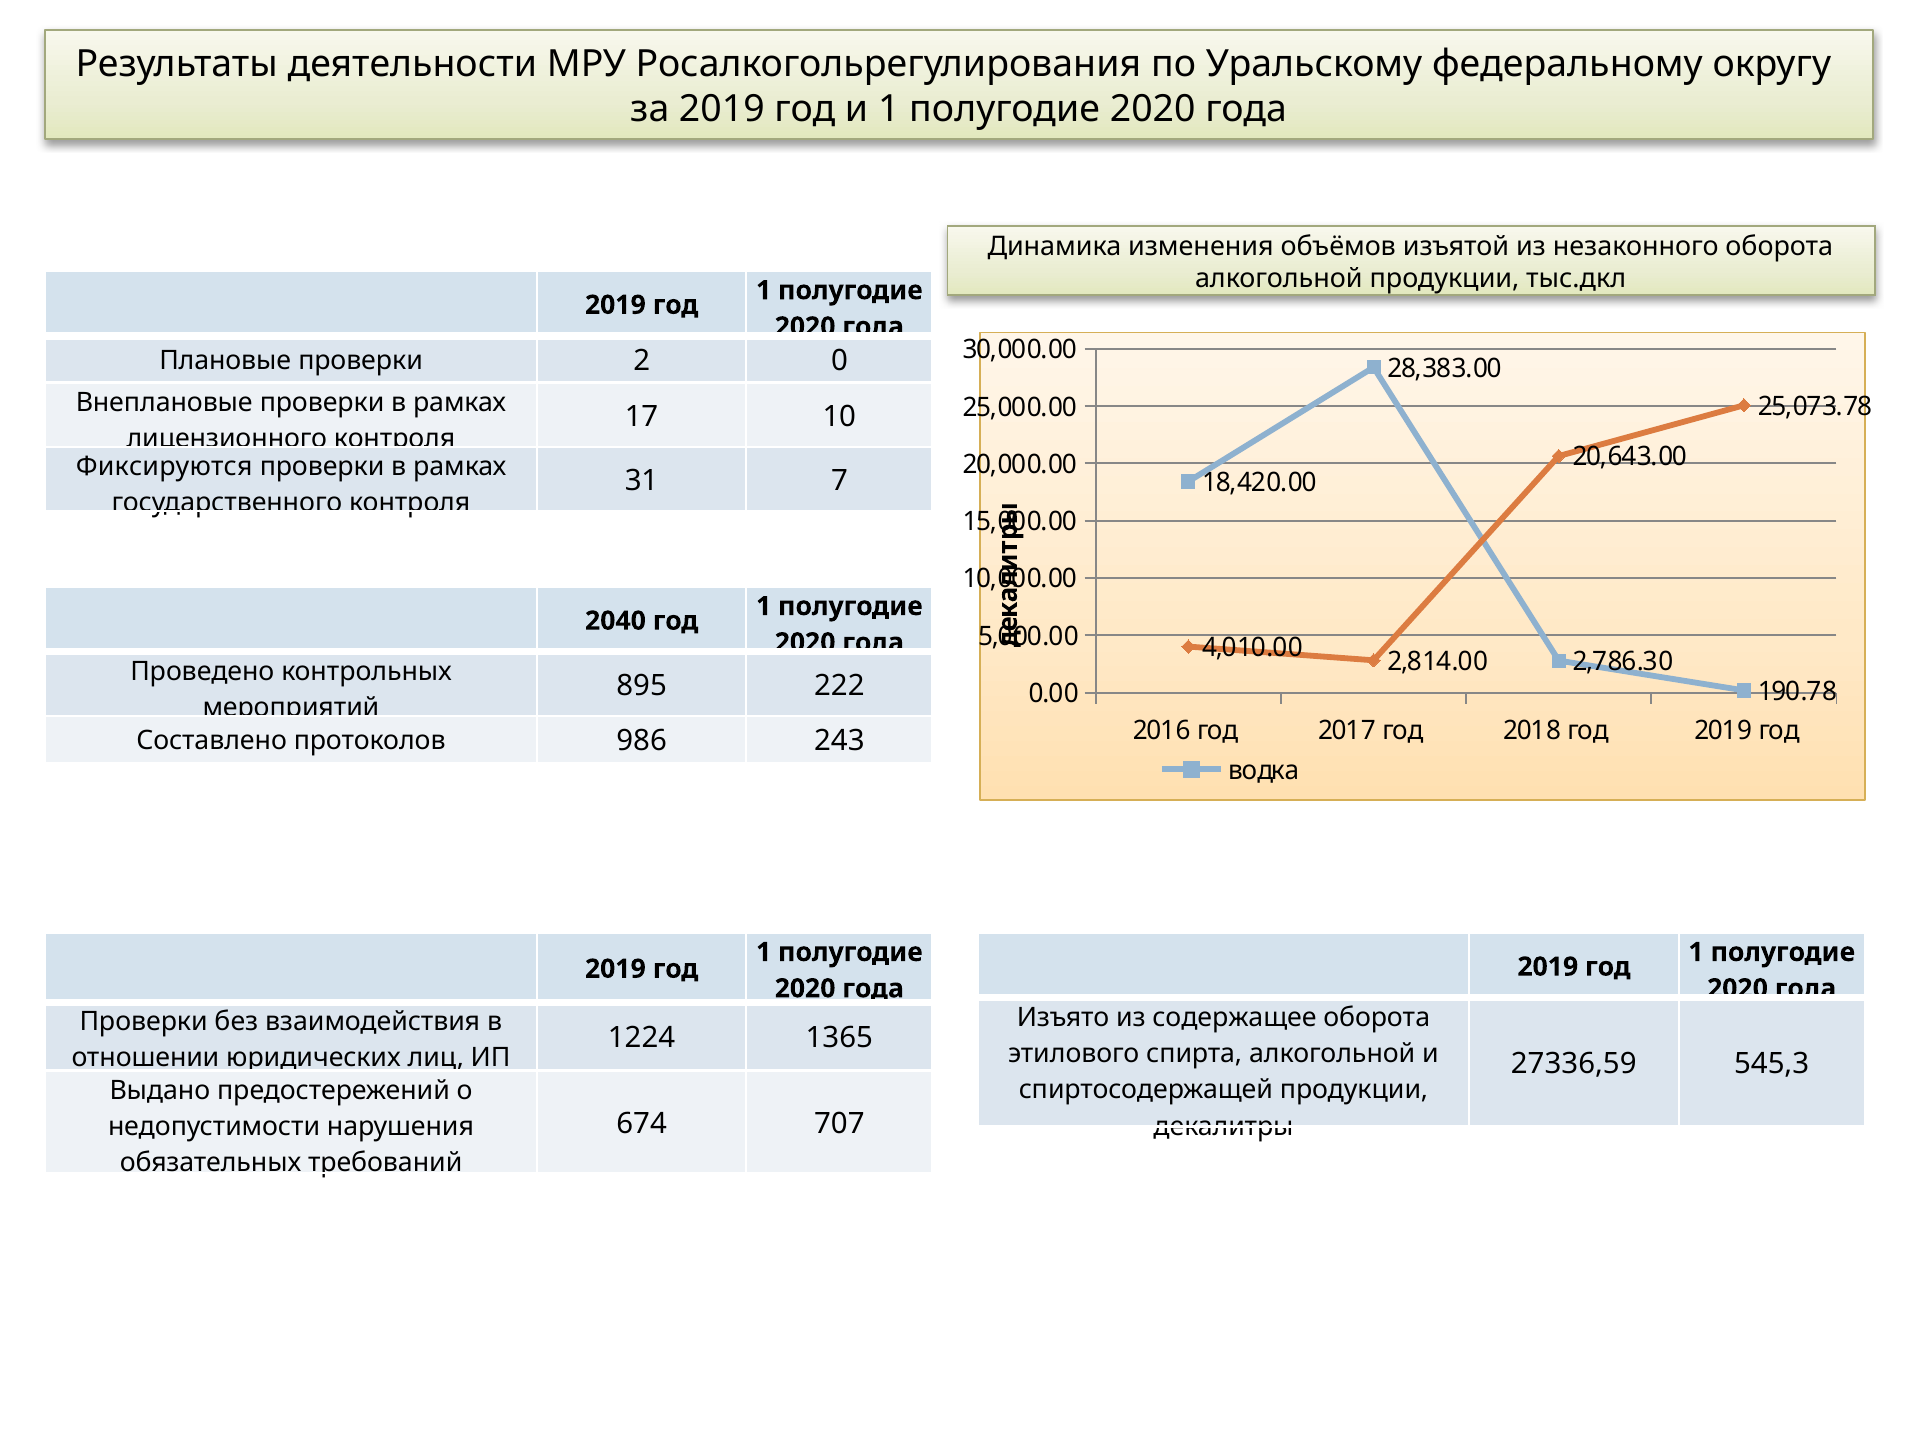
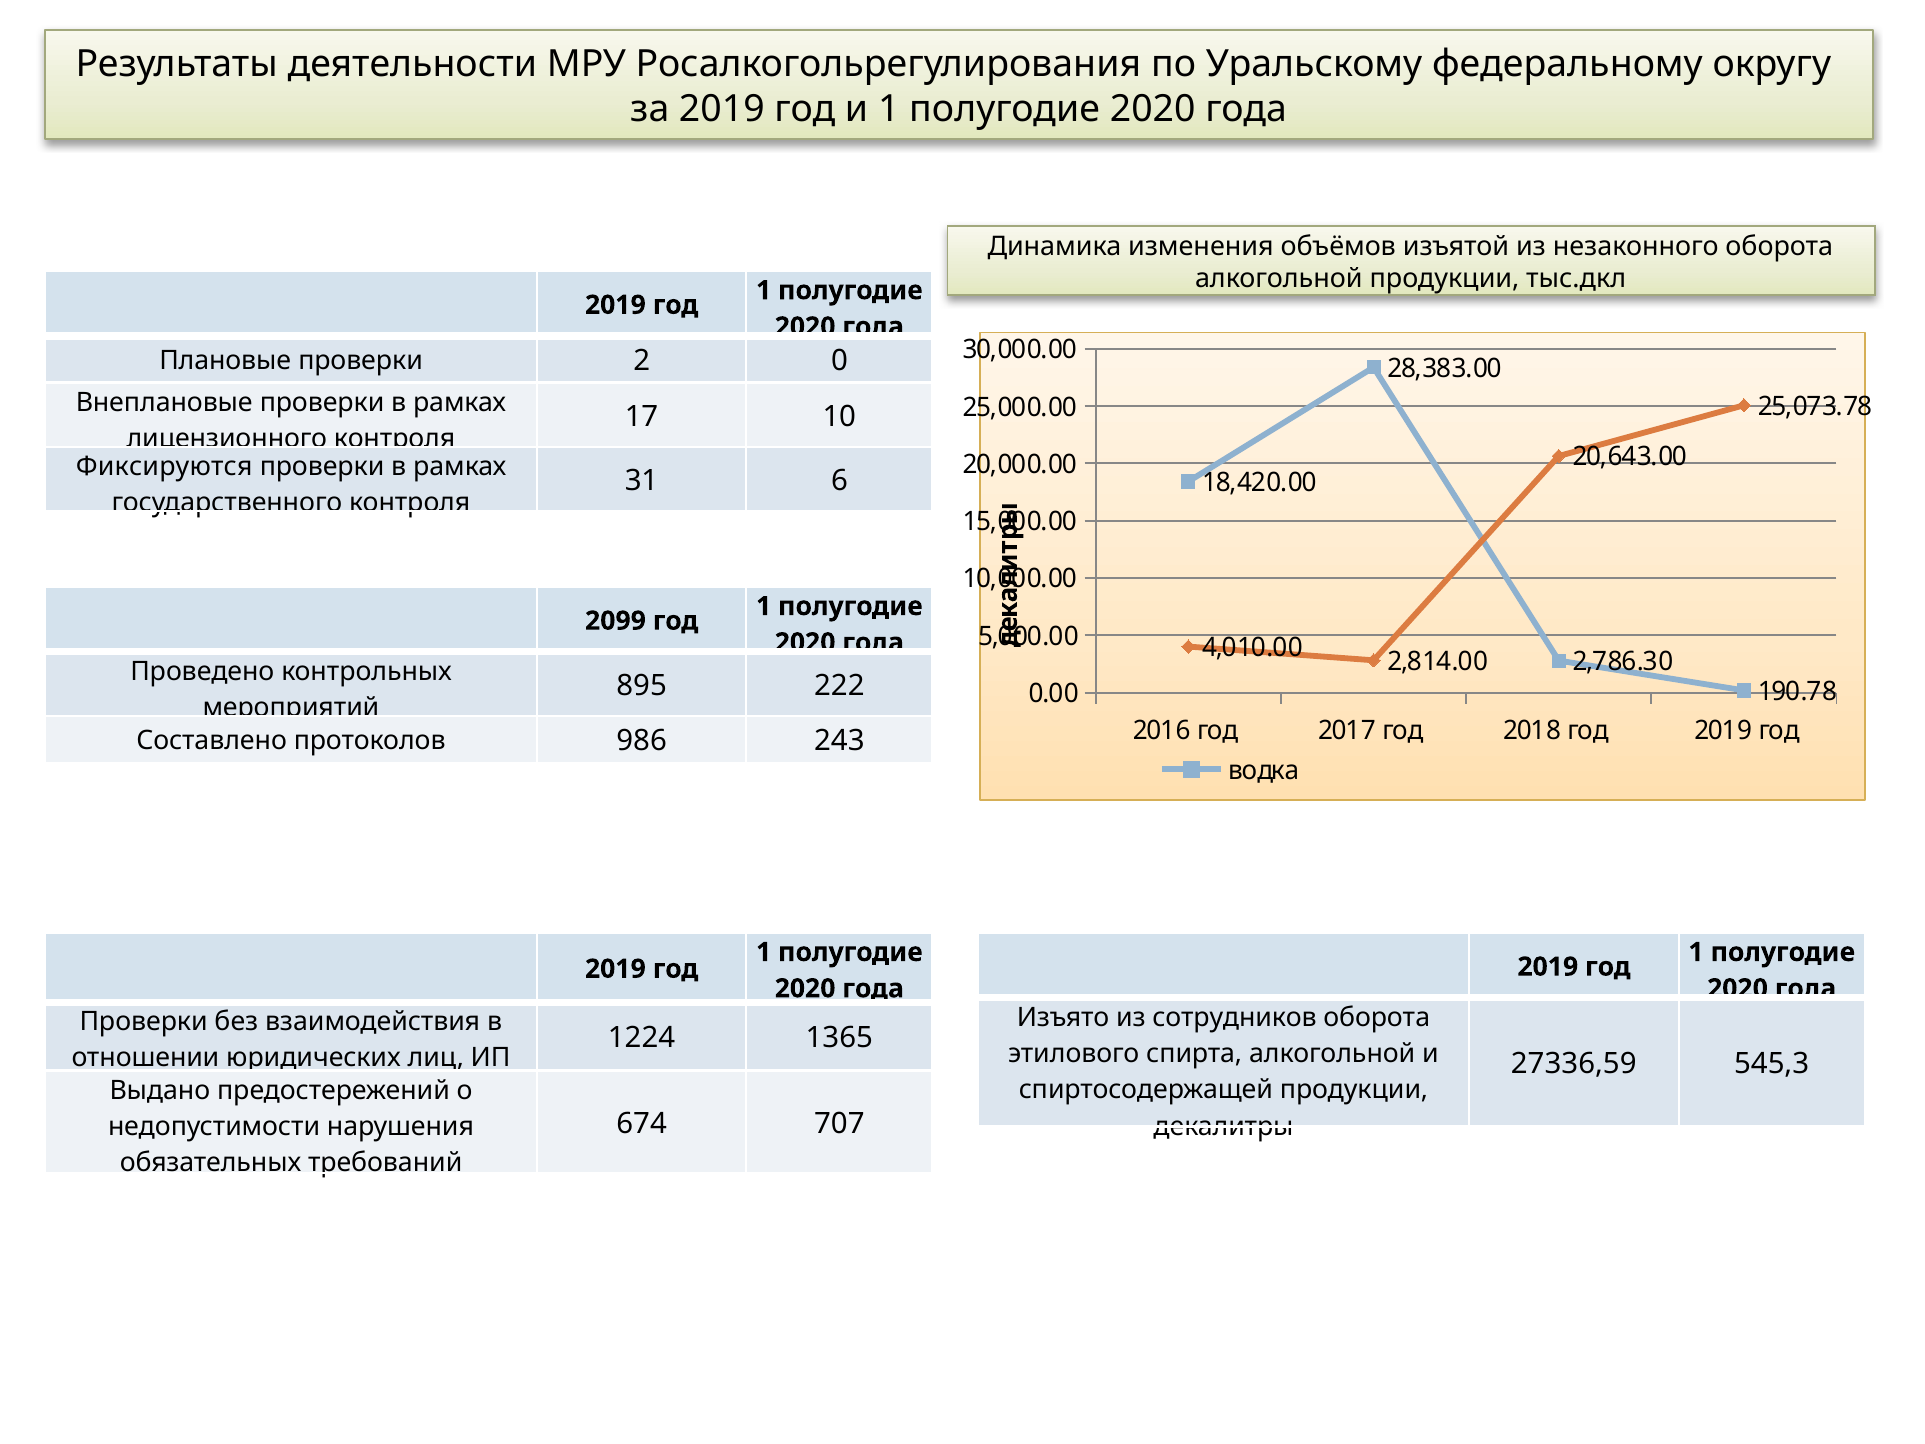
7: 7 -> 6
2040: 2040 -> 2099
содержащее: содержащее -> сотрудников
